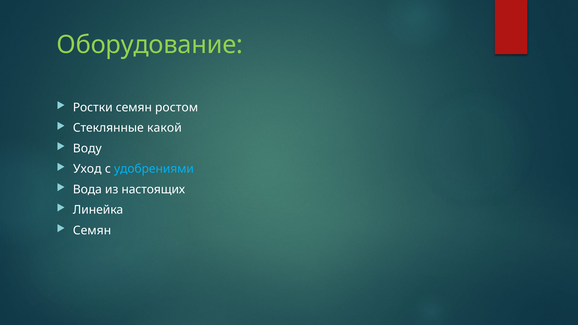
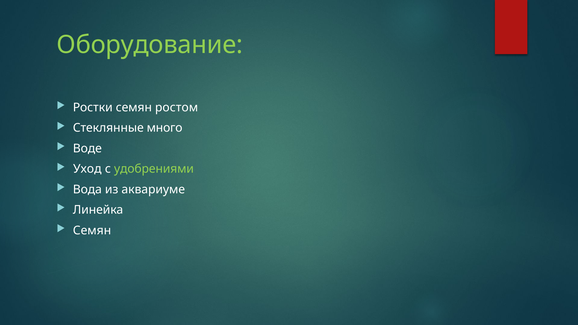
какой: какой -> много
Воду: Воду -> Воде
удобрениями colour: light blue -> light green
настоящих: настоящих -> аквариуме
